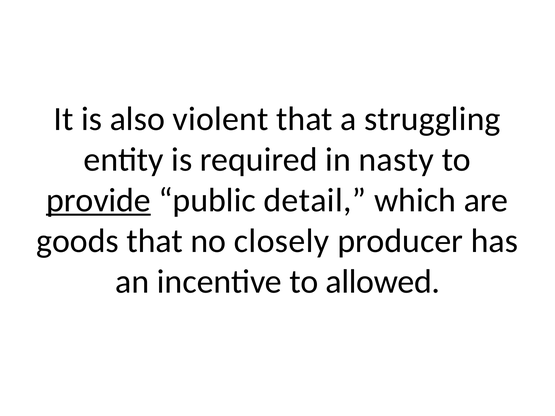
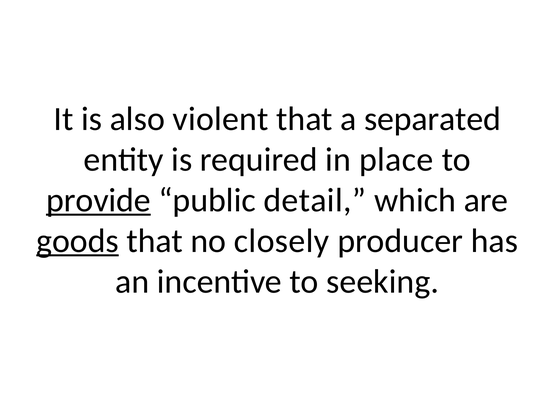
struggling: struggling -> separated
nasty: nasty -> place
goods underline: none -> present
allowed: allowed -> seeking
